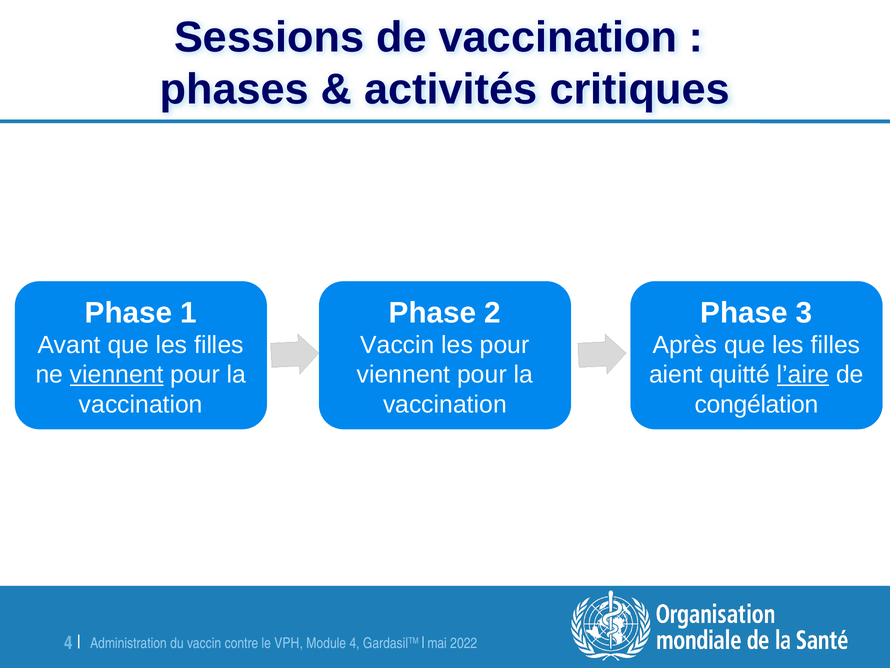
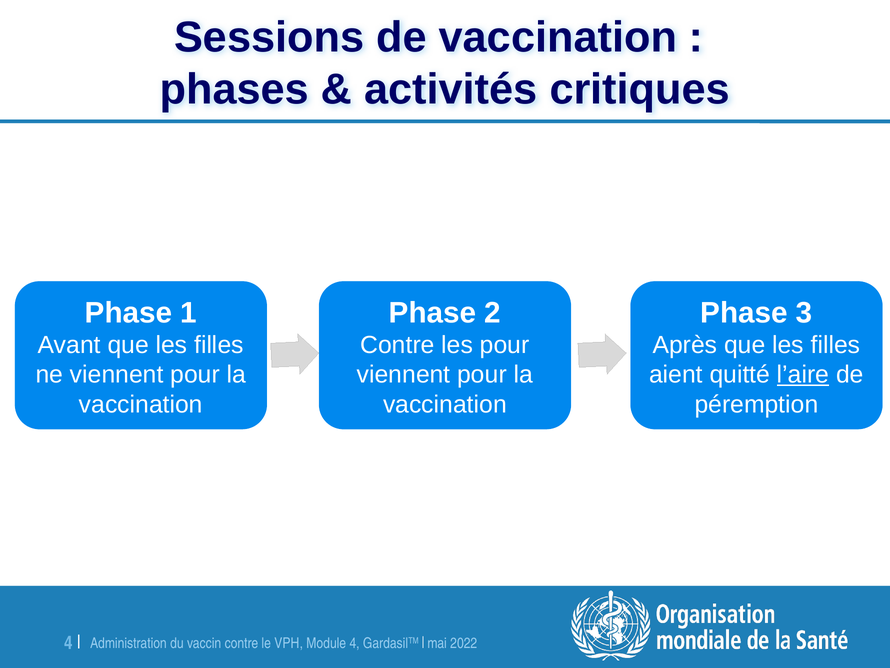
Vaccin at (397, 345): Vaccin -> Contre
viennent at (117, 375) underline: present -> none
congélation: congélation -> péremption
